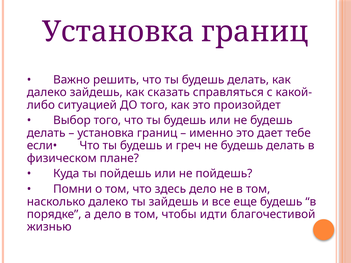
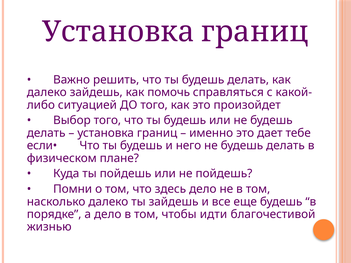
сказать: сказать -> помочь
греч: греч -> него
